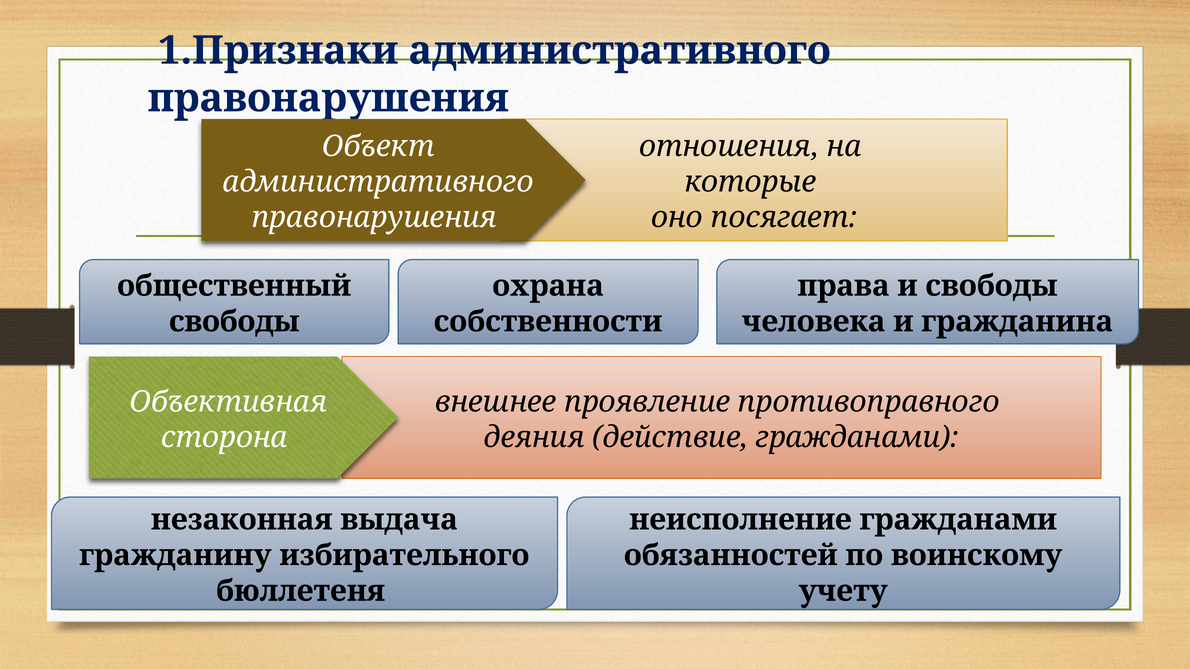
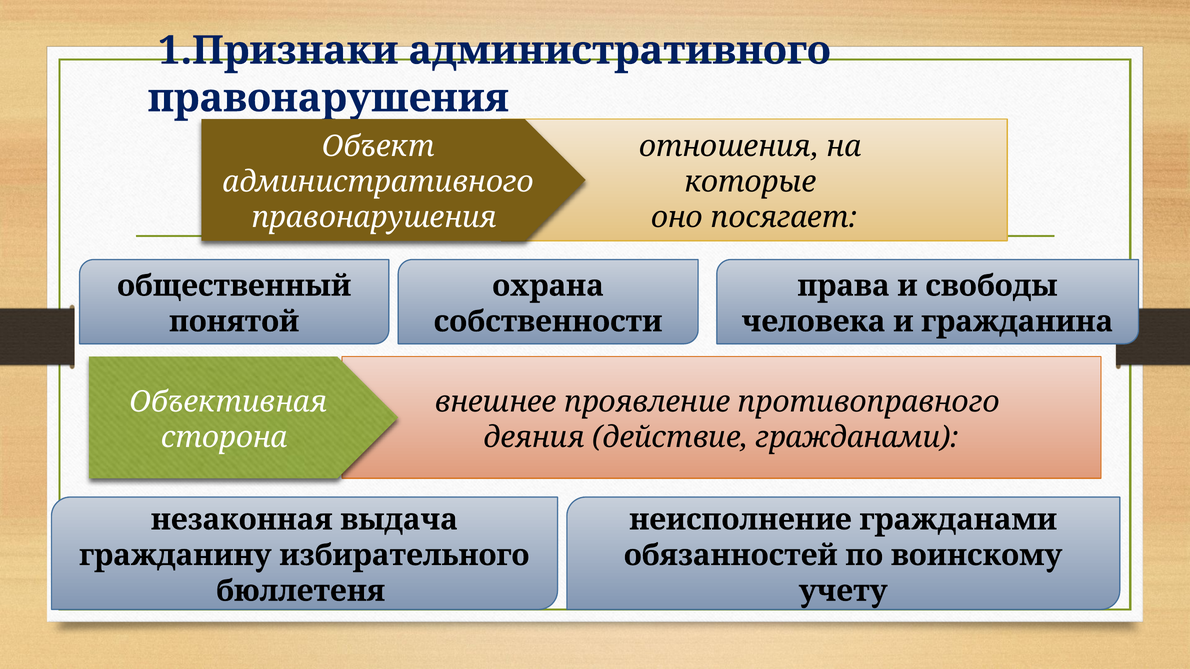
свободы at (234, 322): свободы -> понятой
